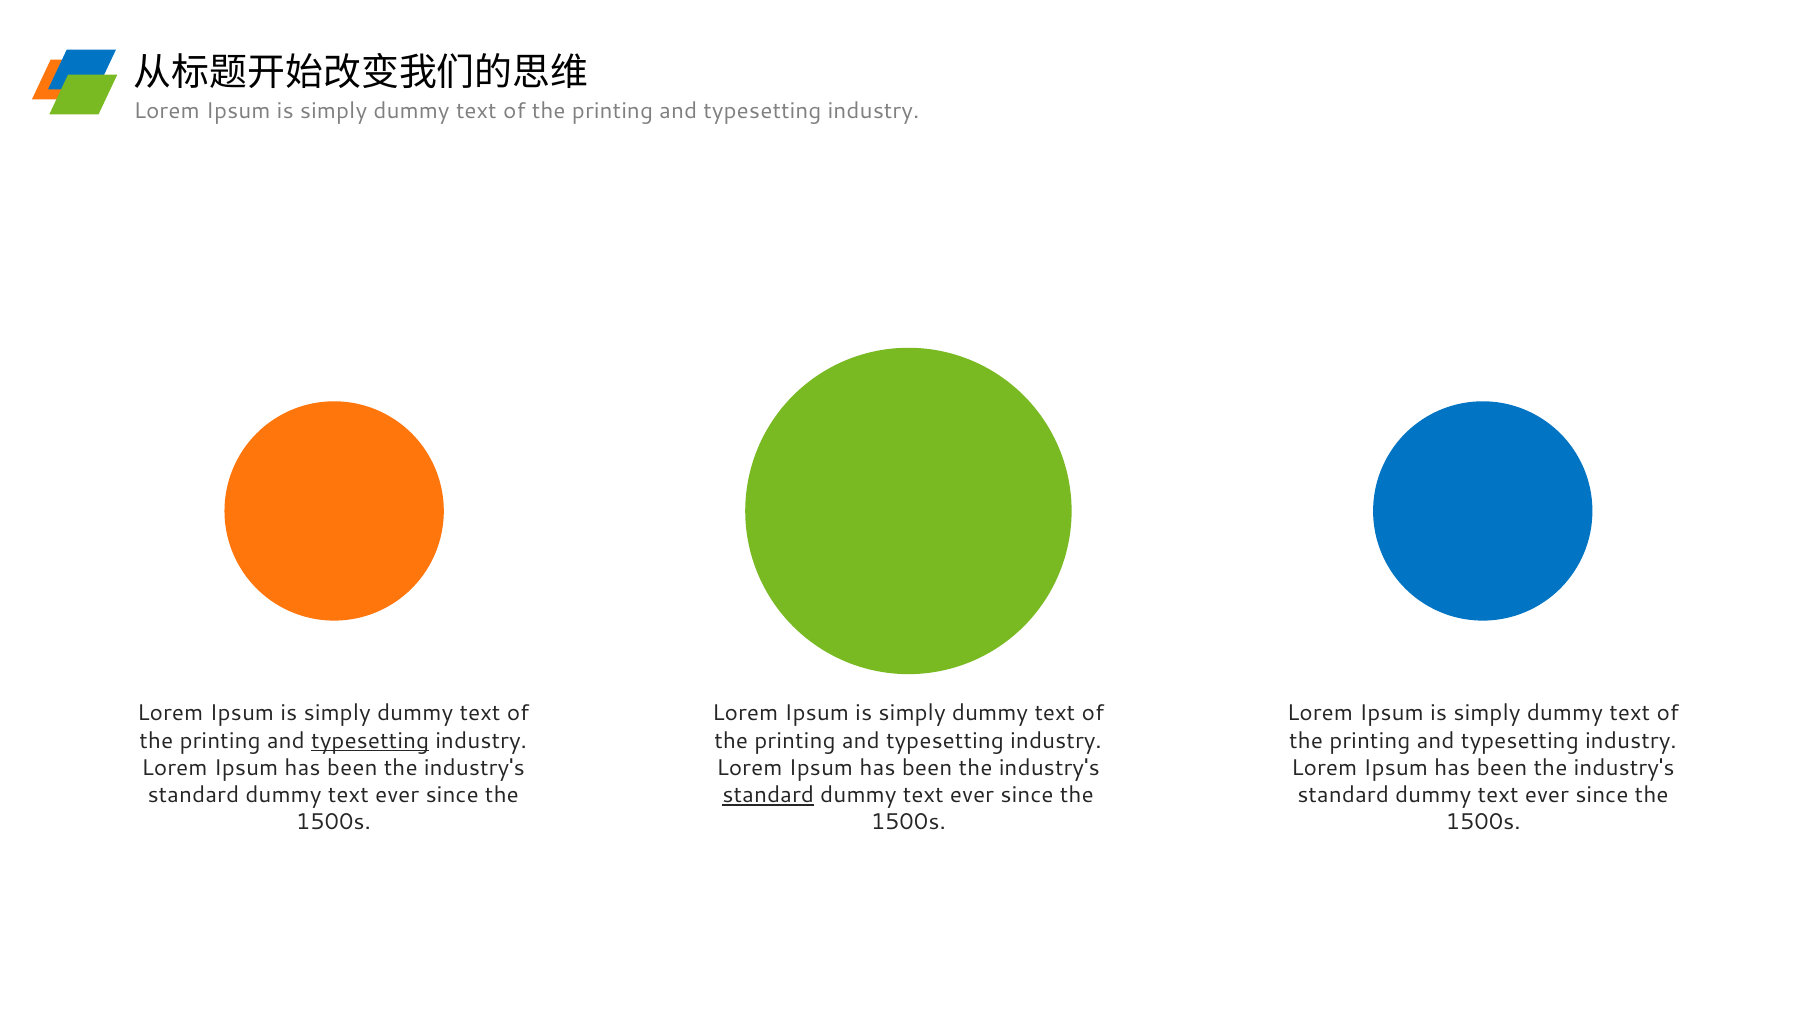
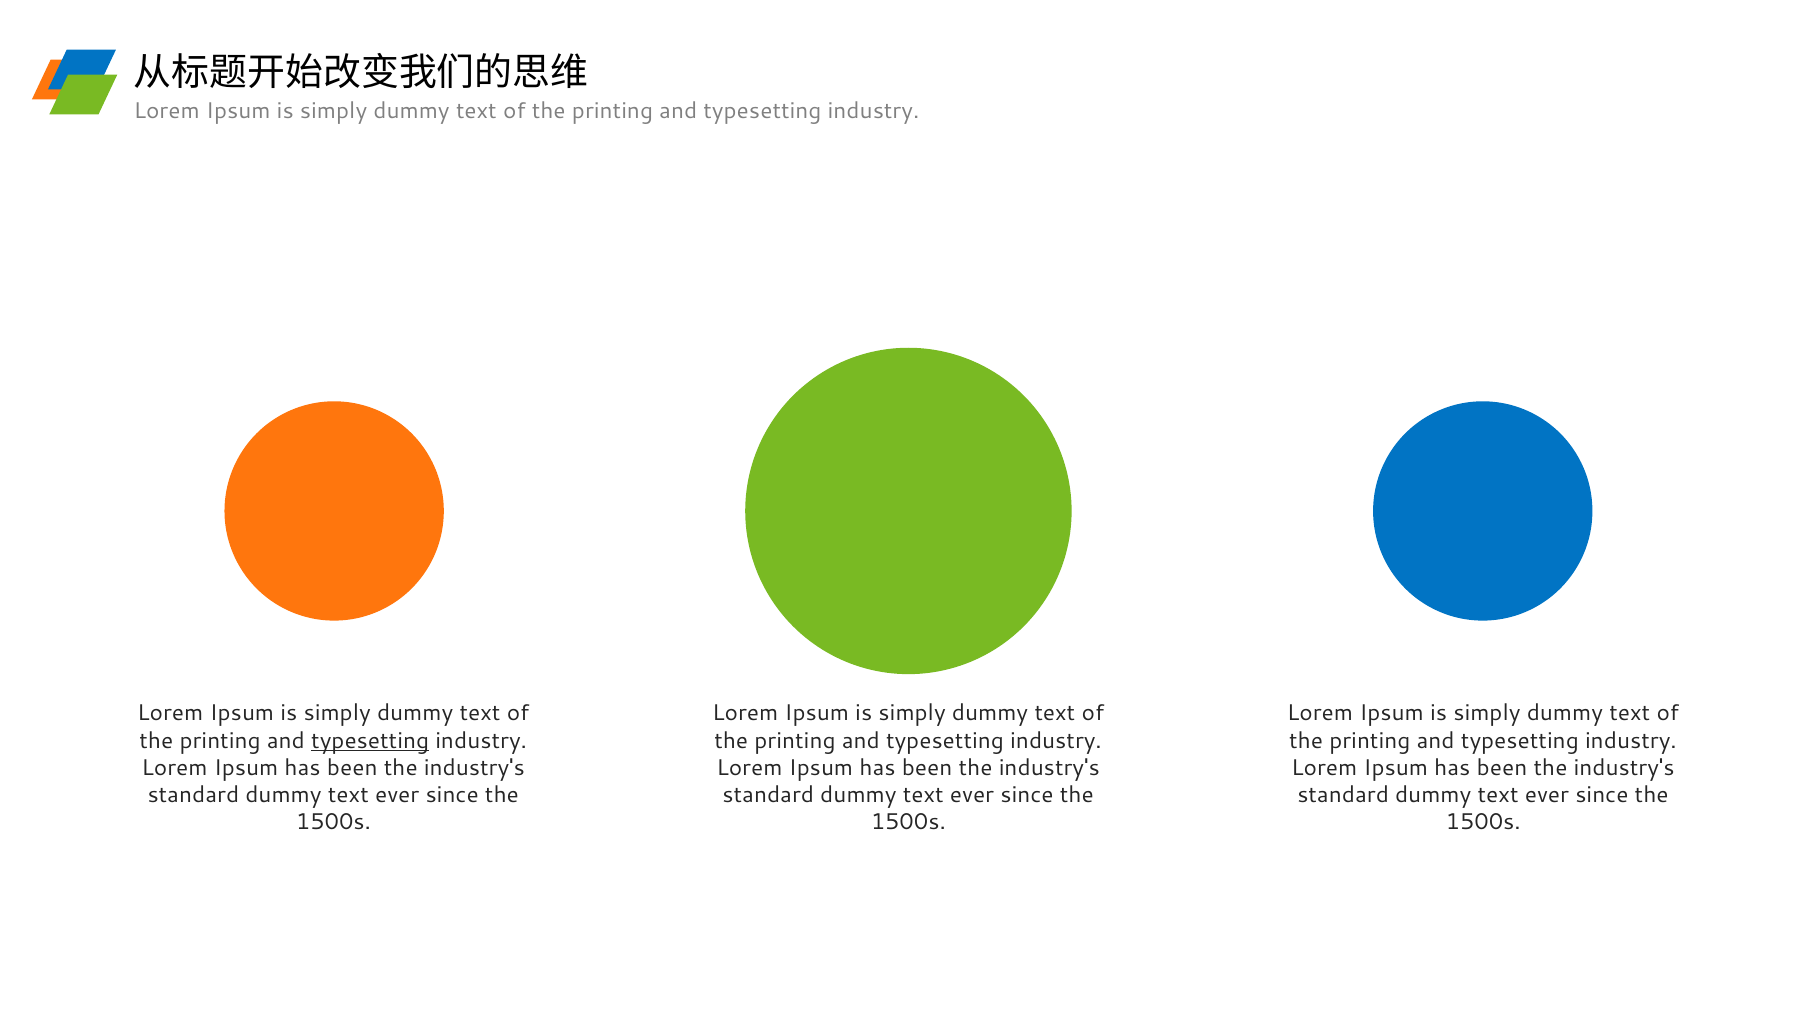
standard at (768, 795) underline: present -> none
